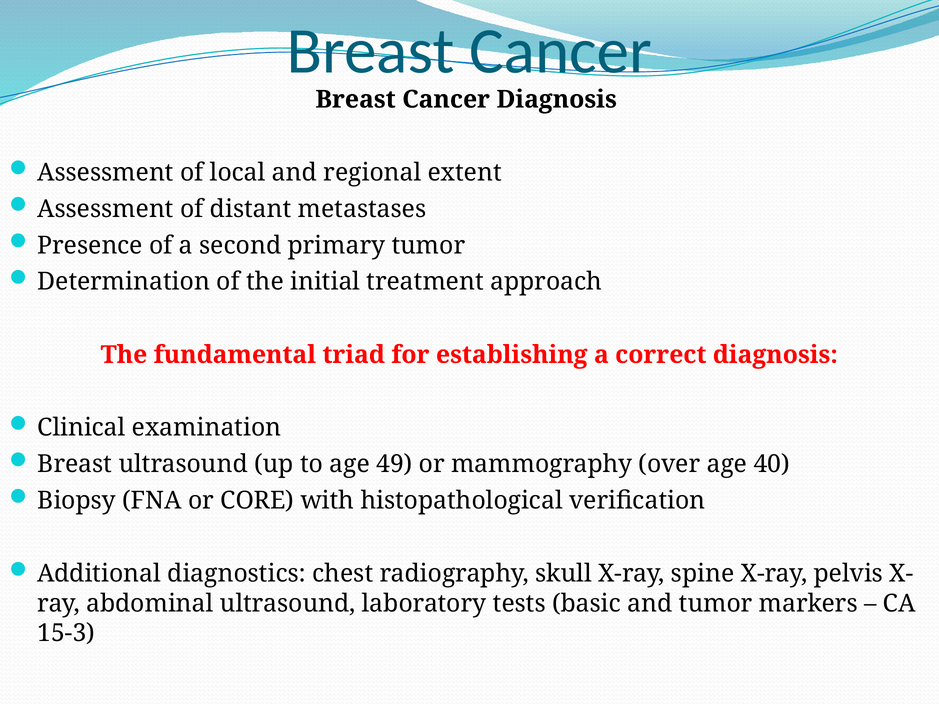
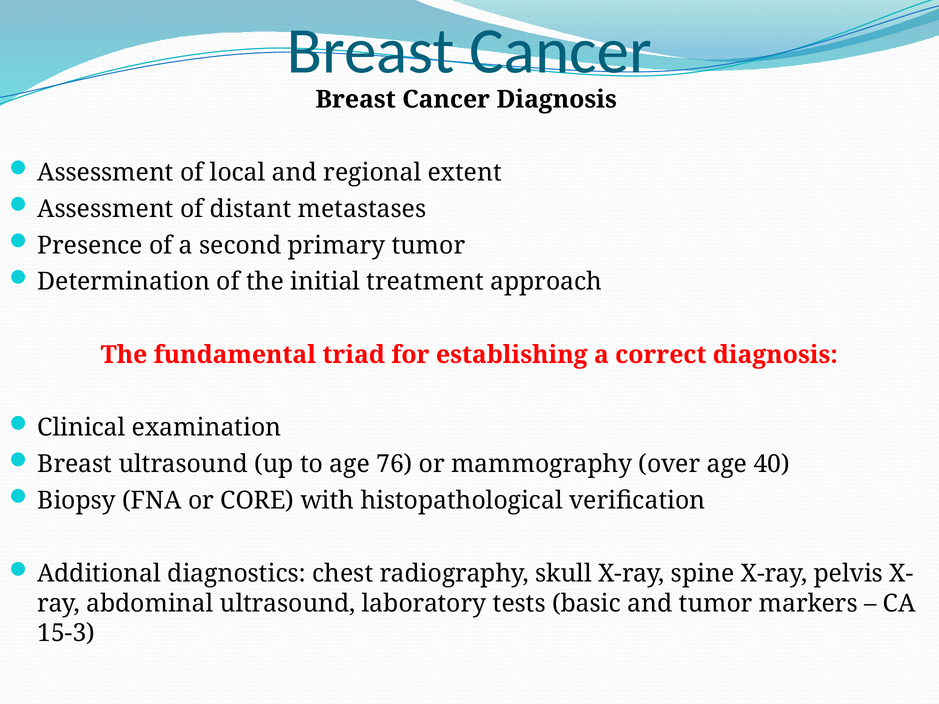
49: 49 -> 76
